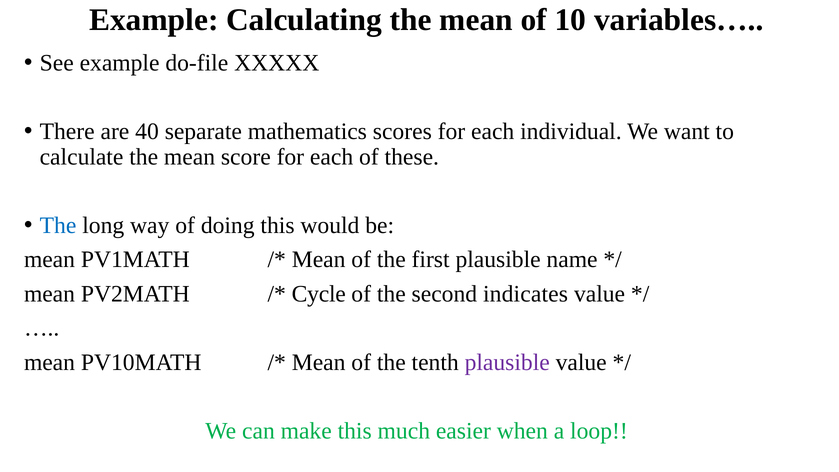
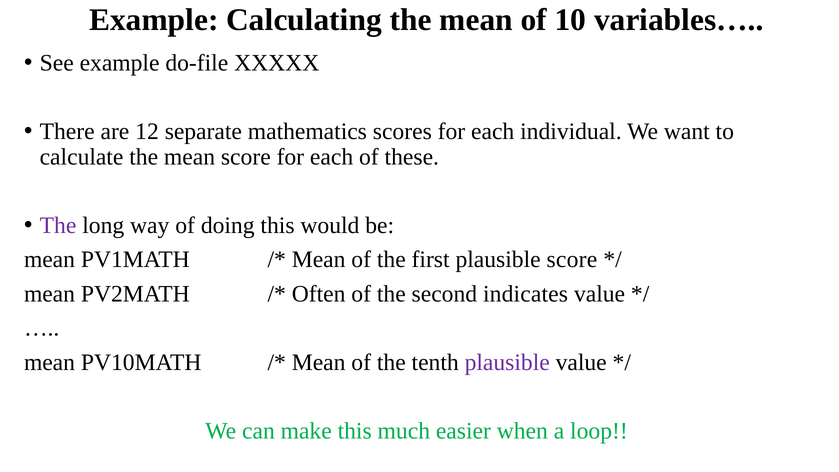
40: 40 -> 12
The at (58, 225) colour: blue -> purple
plausible name: name -> score
Cycle: Cycle -> Often
